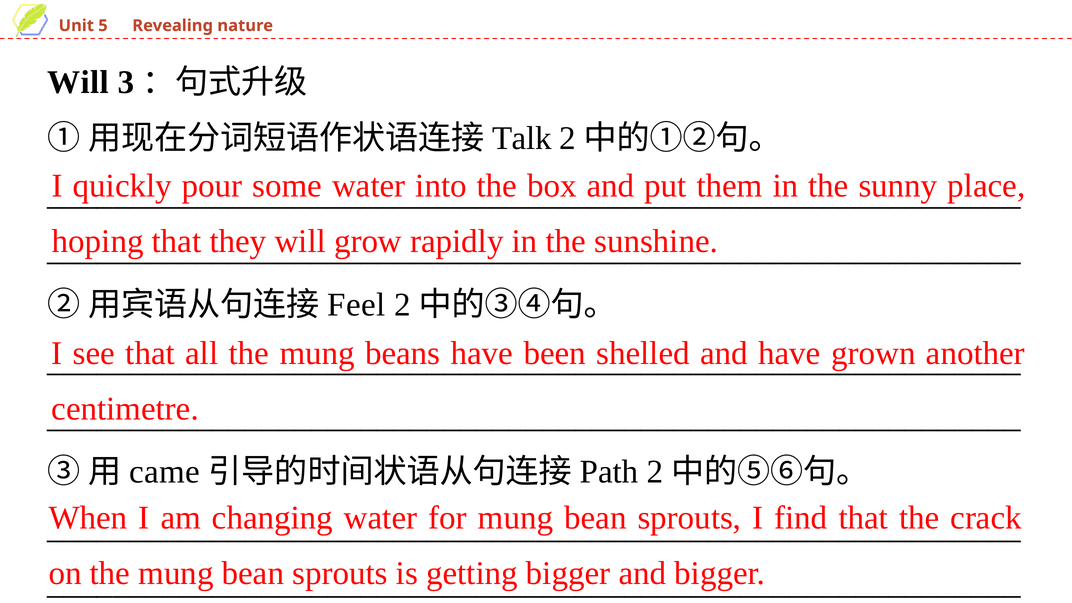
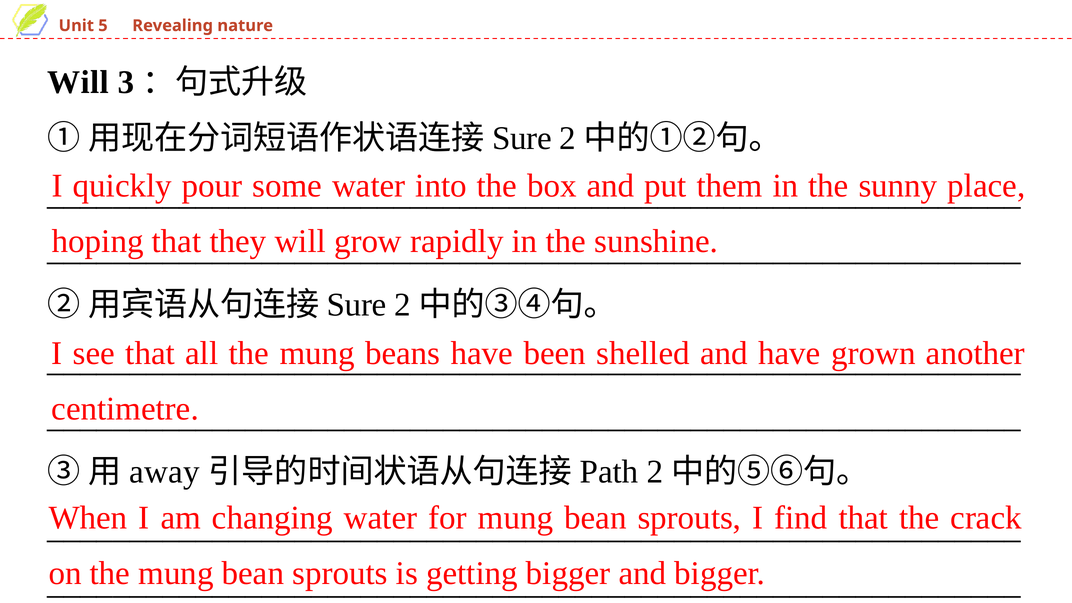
Talk at (522, 138): Talk -> Sure
Feel at (356, 305): Feel -> Sure
came: came -> away
